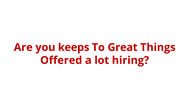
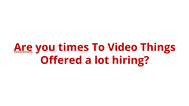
Are underline: none -> present
keeps: keeps -> times
Great: Great -> Video
